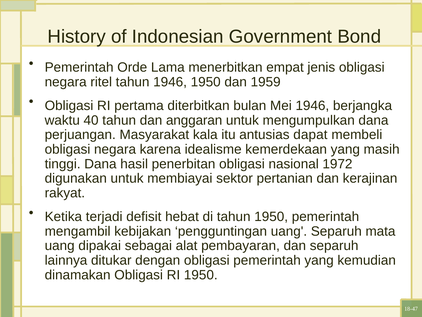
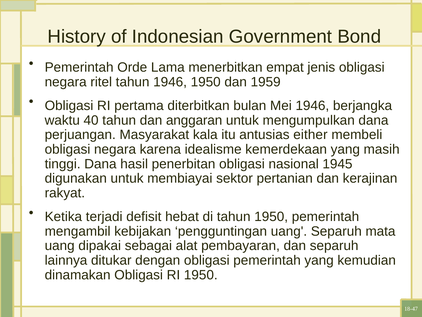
dapat: dapat -> either
1972: 1972 -> 1945
